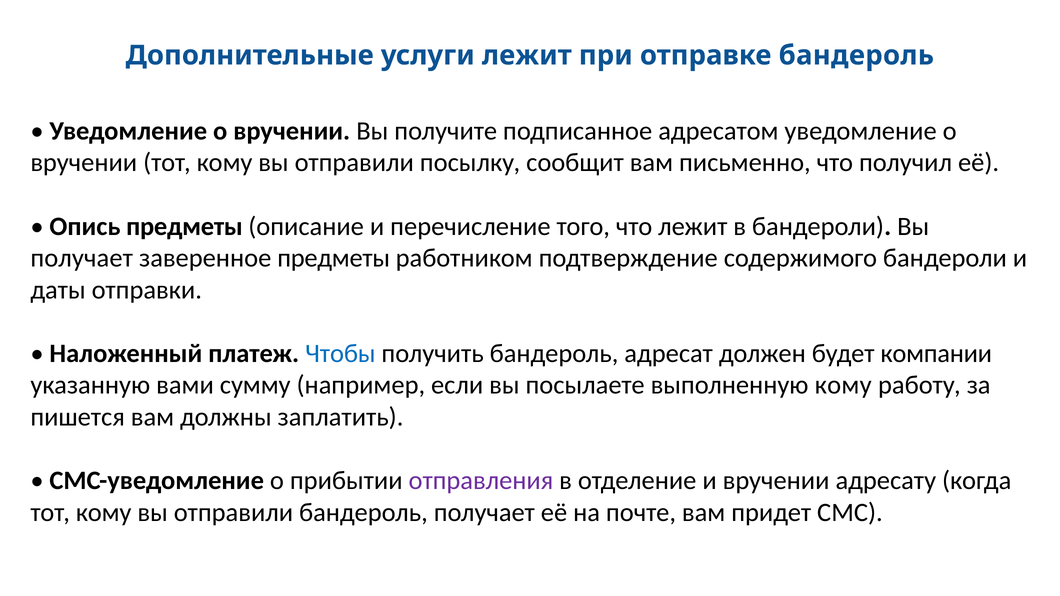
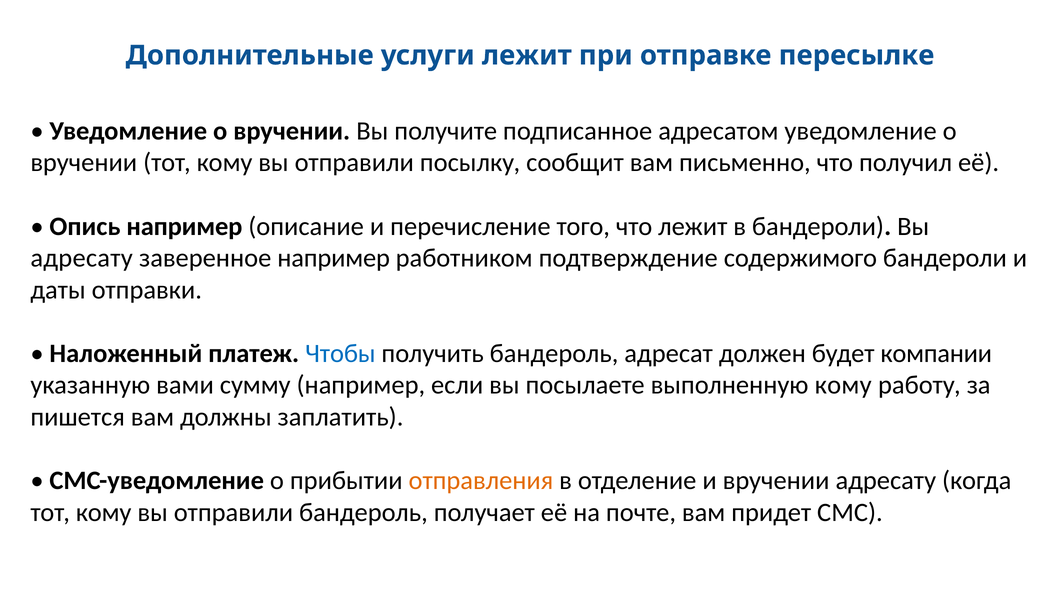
отправке бандероль: бандероль -> пересылке
Опись предметы: предметы -> например
получает at (82, 258): получает -> адресату
заверенное предметы: предметы -> например
отправления colour: purple -> orange
